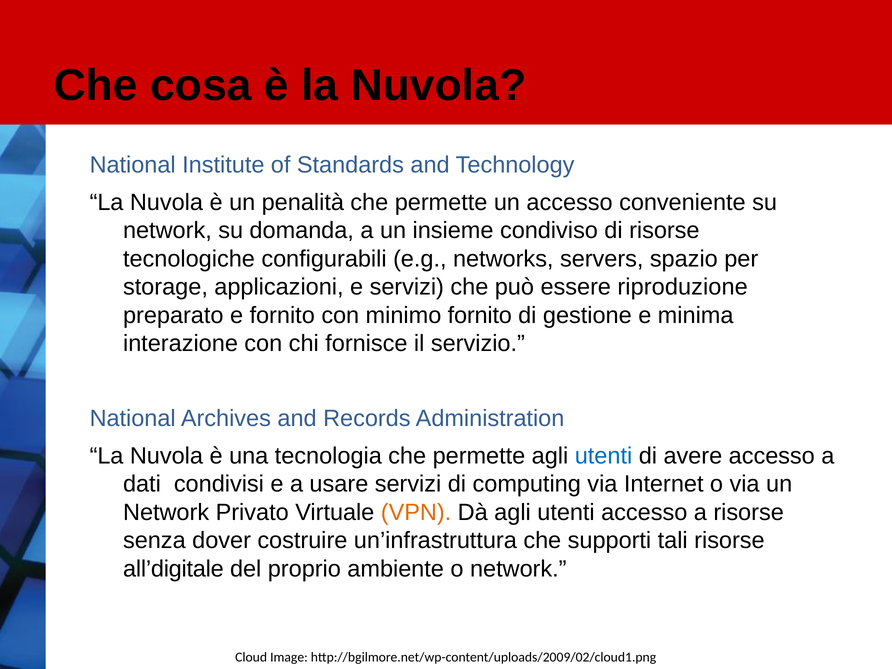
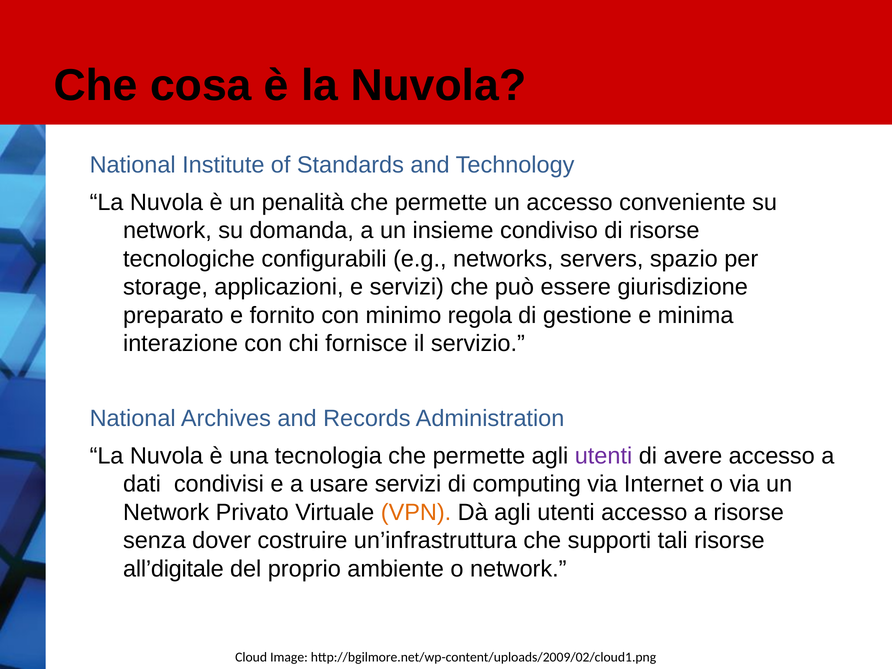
riproduzione: riproduzione -> giurisdizione
minimo fornito: fornito -> regola
utenti at (604, 456) colour: blue -> purple
